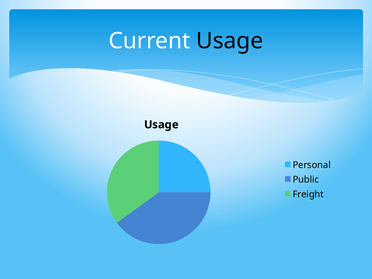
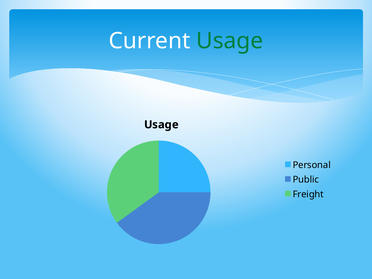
Usage at (230, 41) colour: black -> green
